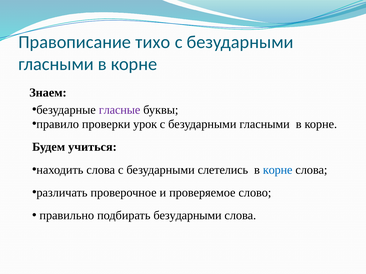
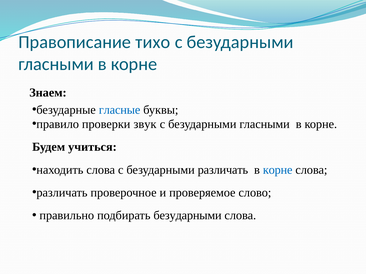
гласные colour: purple -> blue
урок: урок -> звук
безударными слетелись: слетелись -> различать
